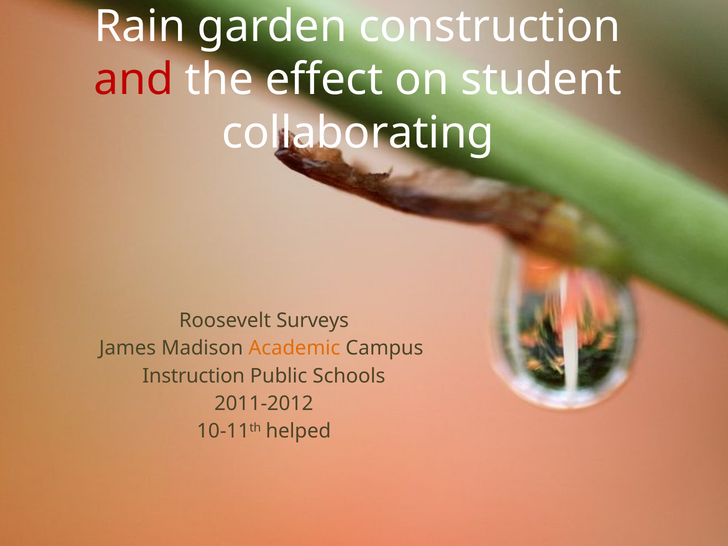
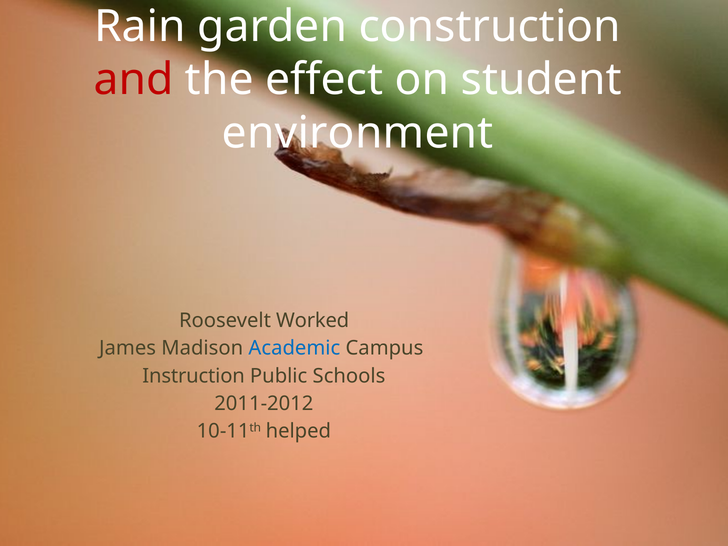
collaborating: collaborating -> environment
Surveys: Surveys -> Worked
Academic colour: orange -> blue
